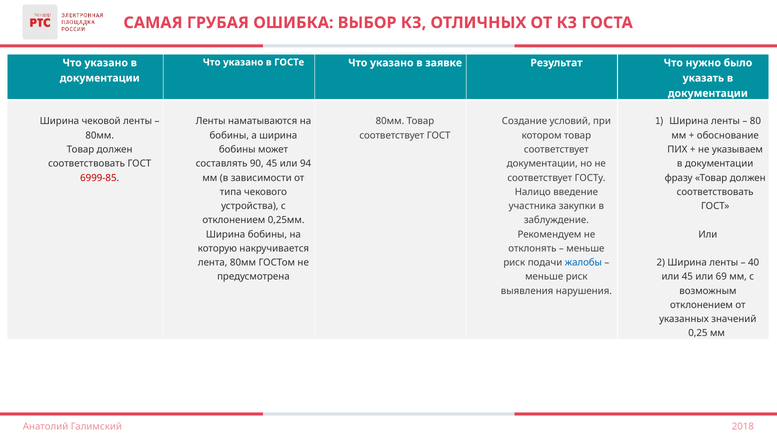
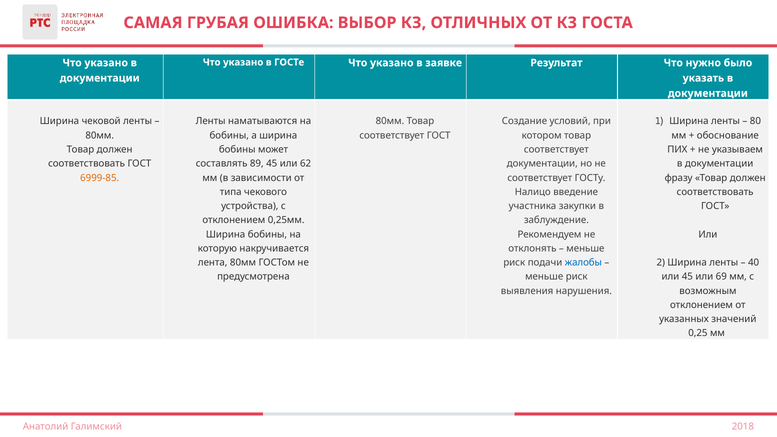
90: 90 -> 89
94: 94 -> 62
6999-85 colour: red -> orange
